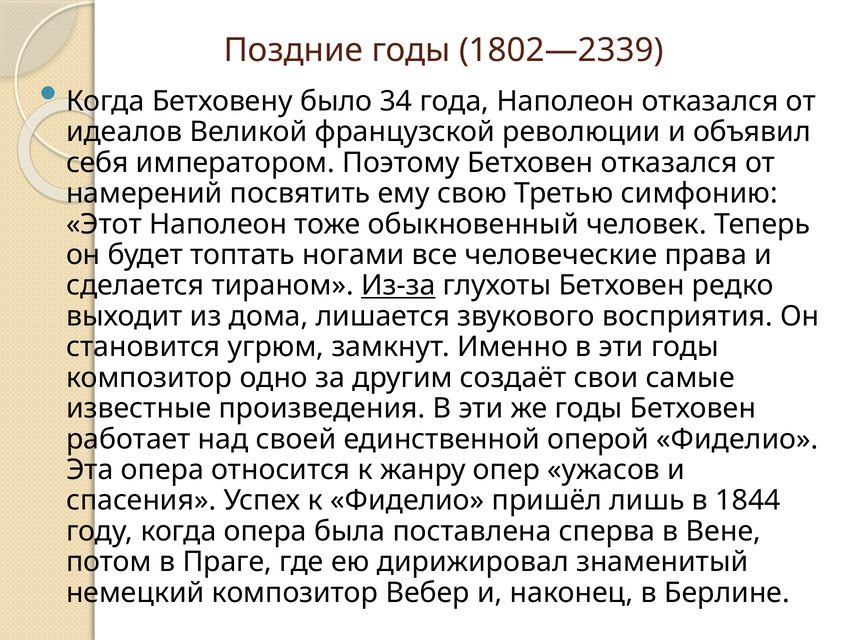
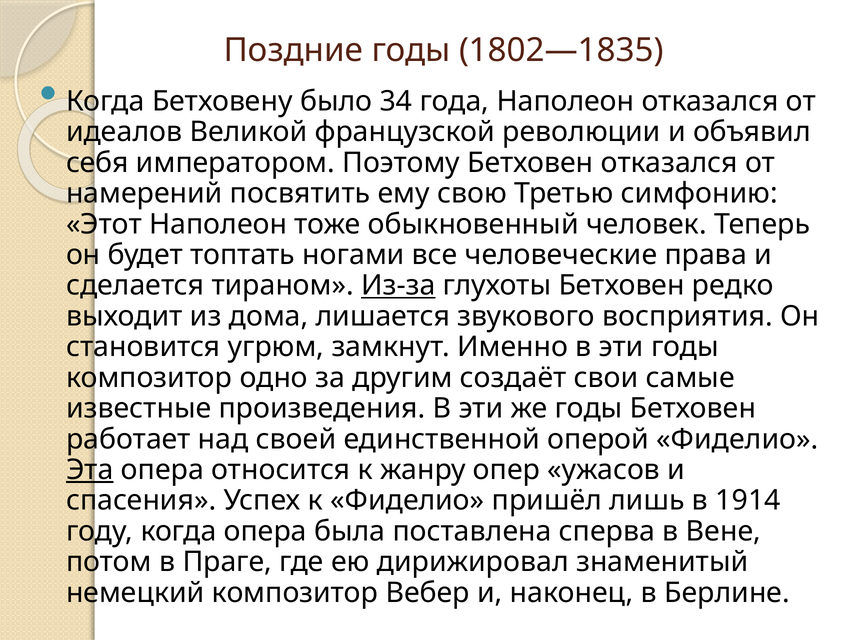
1802—2339: 1802—2339 -> 1802—1835
Эта underline: none -> present
1844: 1844 -> 1914
